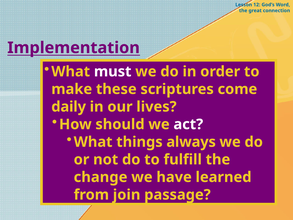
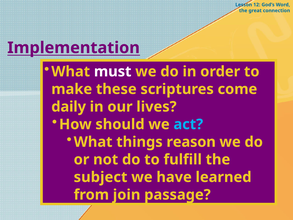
act colour: white -> light blue
always: always -> reason
change: change -> subject
